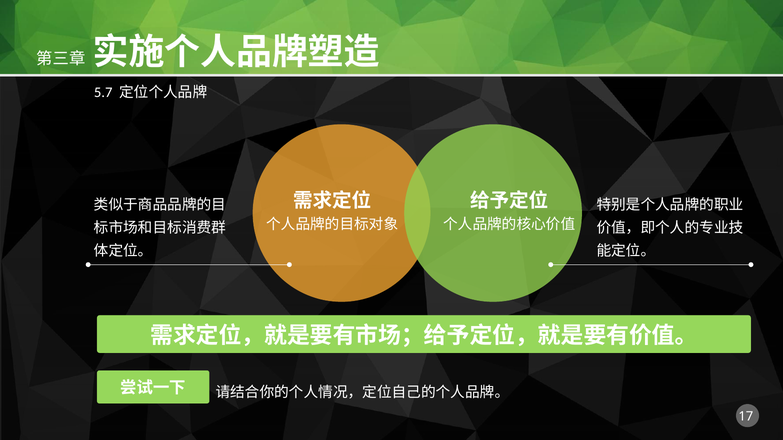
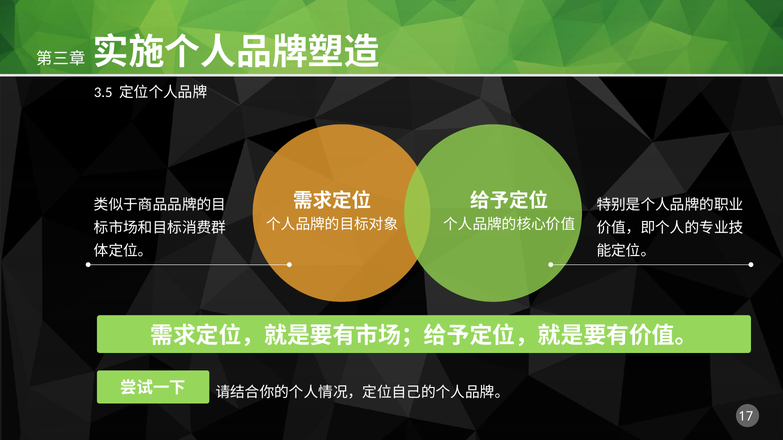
5.7: 5.7 -> 3.5
